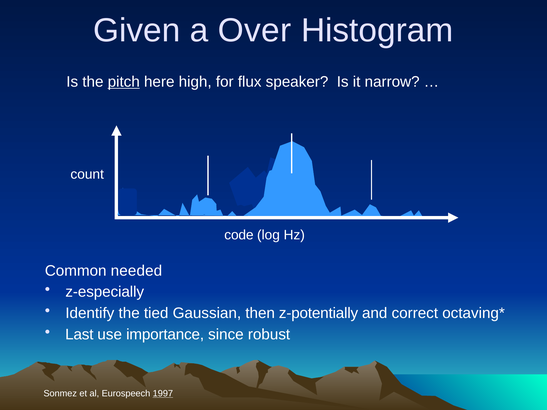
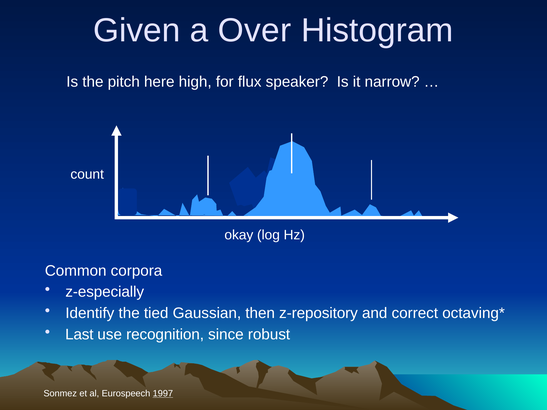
pitch underline: present -> none
code: code -> okay
needed: needed -> corpora
z-potentially: z-potentially -> z-repository
importance: importance -> recognition
